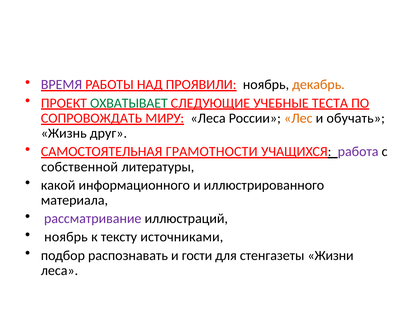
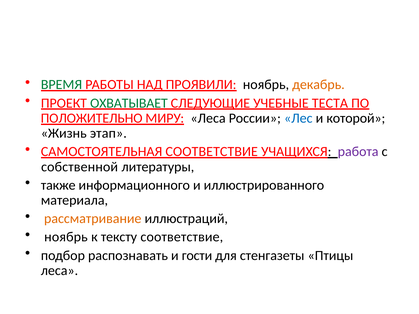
ВРЕМЯ colour: purple -> green
СОПРОВОЖДАТЬ: СОПРОВОЖДАТЬ -> ПОЛОЖИТЕЛЬНО
Лес colour: orange -> blue
обучать: обучать -> которой
друг: друг -> этап
САМОСТОЯТЕЛЬНАЯ ГРАМОТНОСТИ: ГРАМОТНОСТИ -> СООТВЕТСТВИЕ
какой: какой -> также
рассматривание colour: purple -> orange
тексту источниками: источниками -> соответствие
Жизни: Жизни -> Птицы
